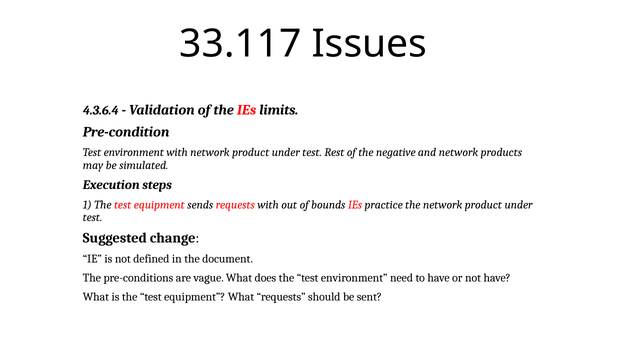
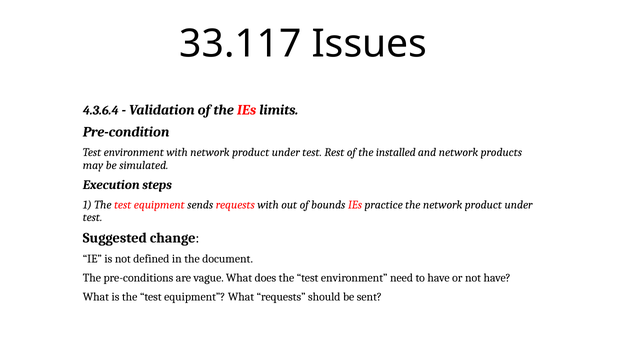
negative: negative -> installed
